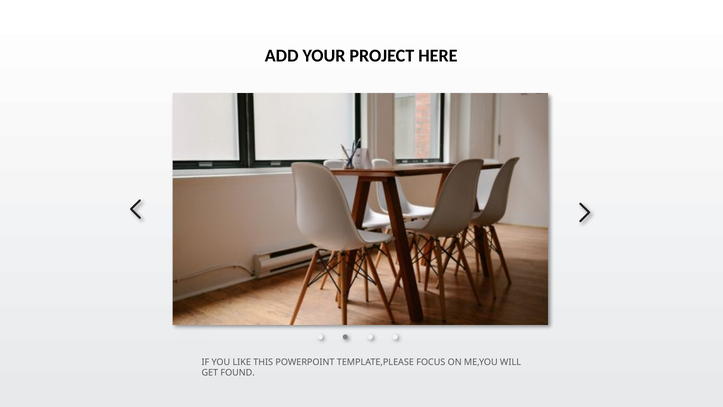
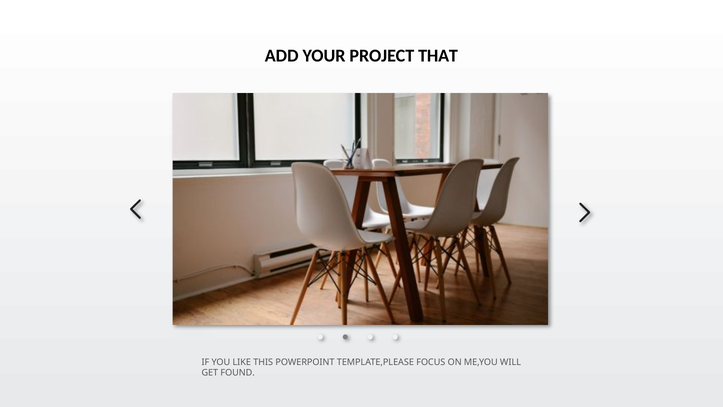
HERE: HERE -> THAT
